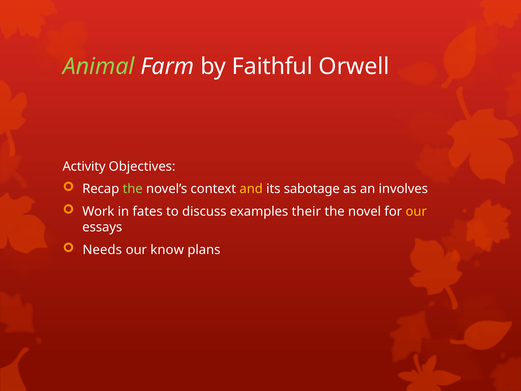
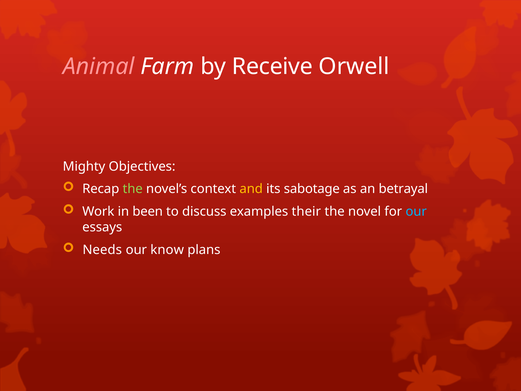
Animal colour: light green -> pink
Faithful: Faithful -> Receive
Activity: Activity -> Mighty
involves: involves -> betrayal
fates: fates -> been
our at (416, 211) colour: yellow -> light blue
